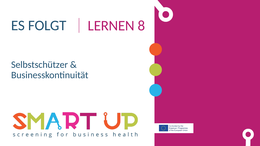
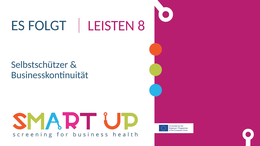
LERNEN: LERNEN -> LEISTEN
